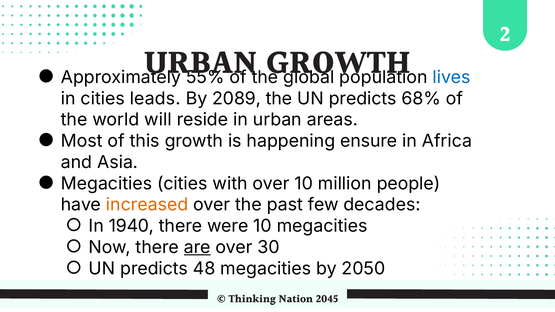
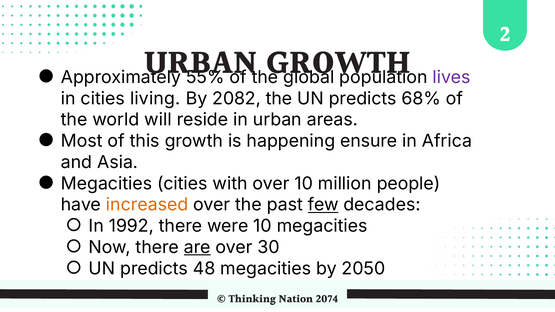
lives colour: blue -> purple
leads: leads -> living
2089: 2089 -> 2082
few underline: none -> present
1940: 1940 -> 1992
2045: 2045 -> 2074
